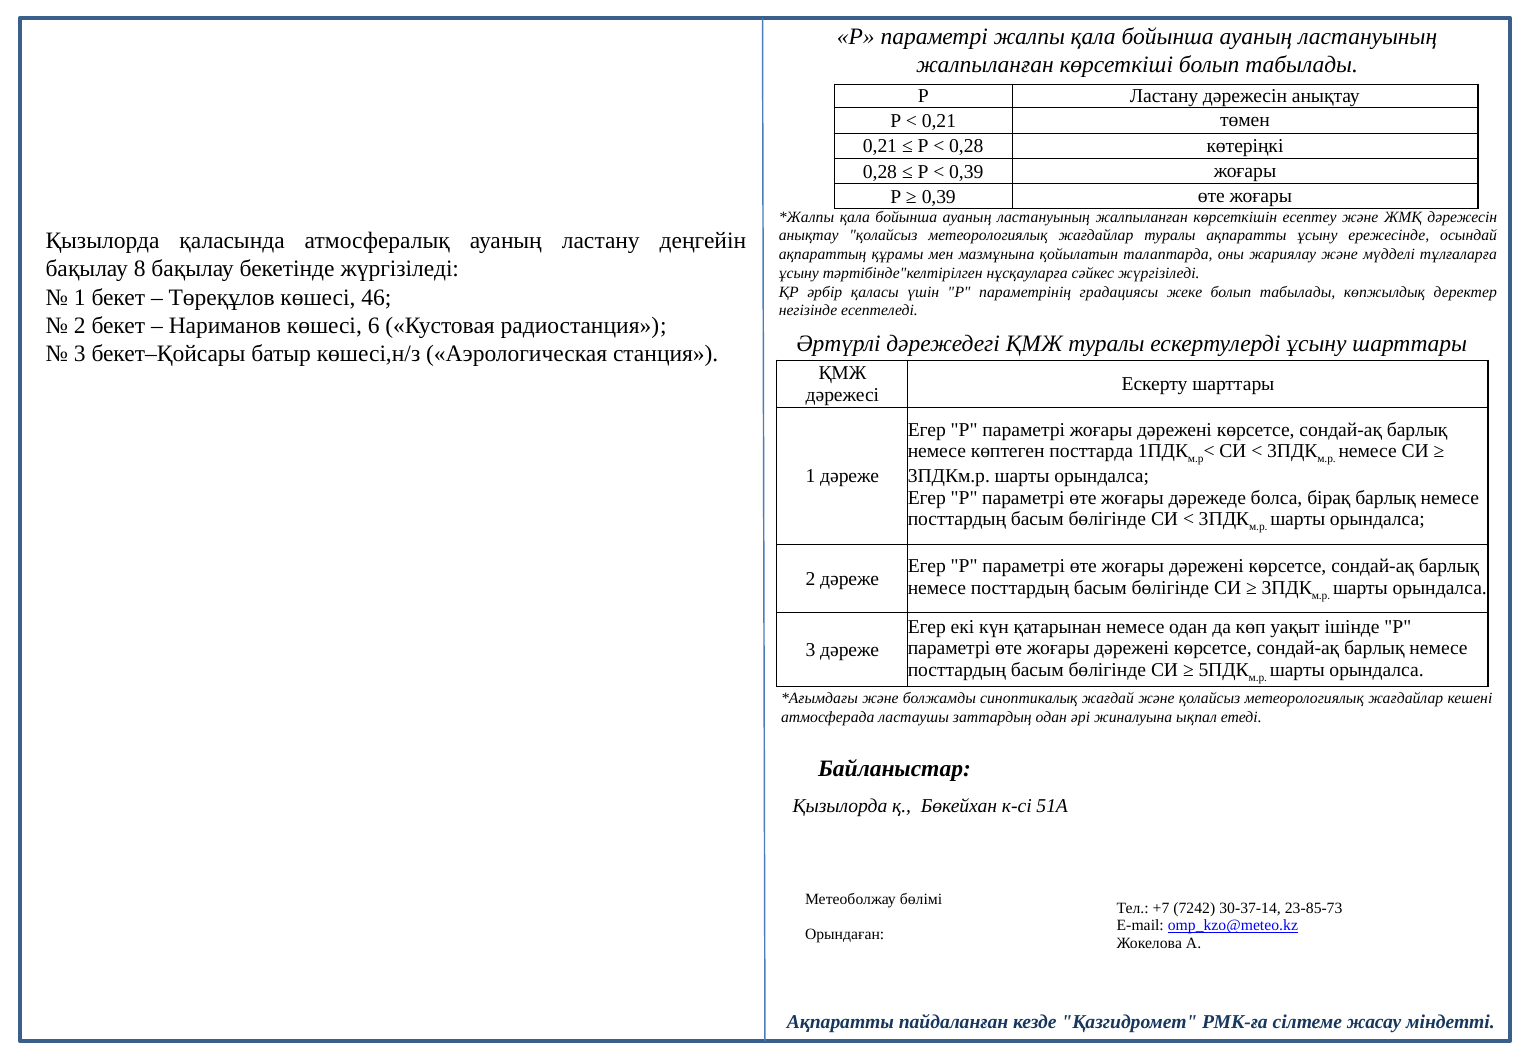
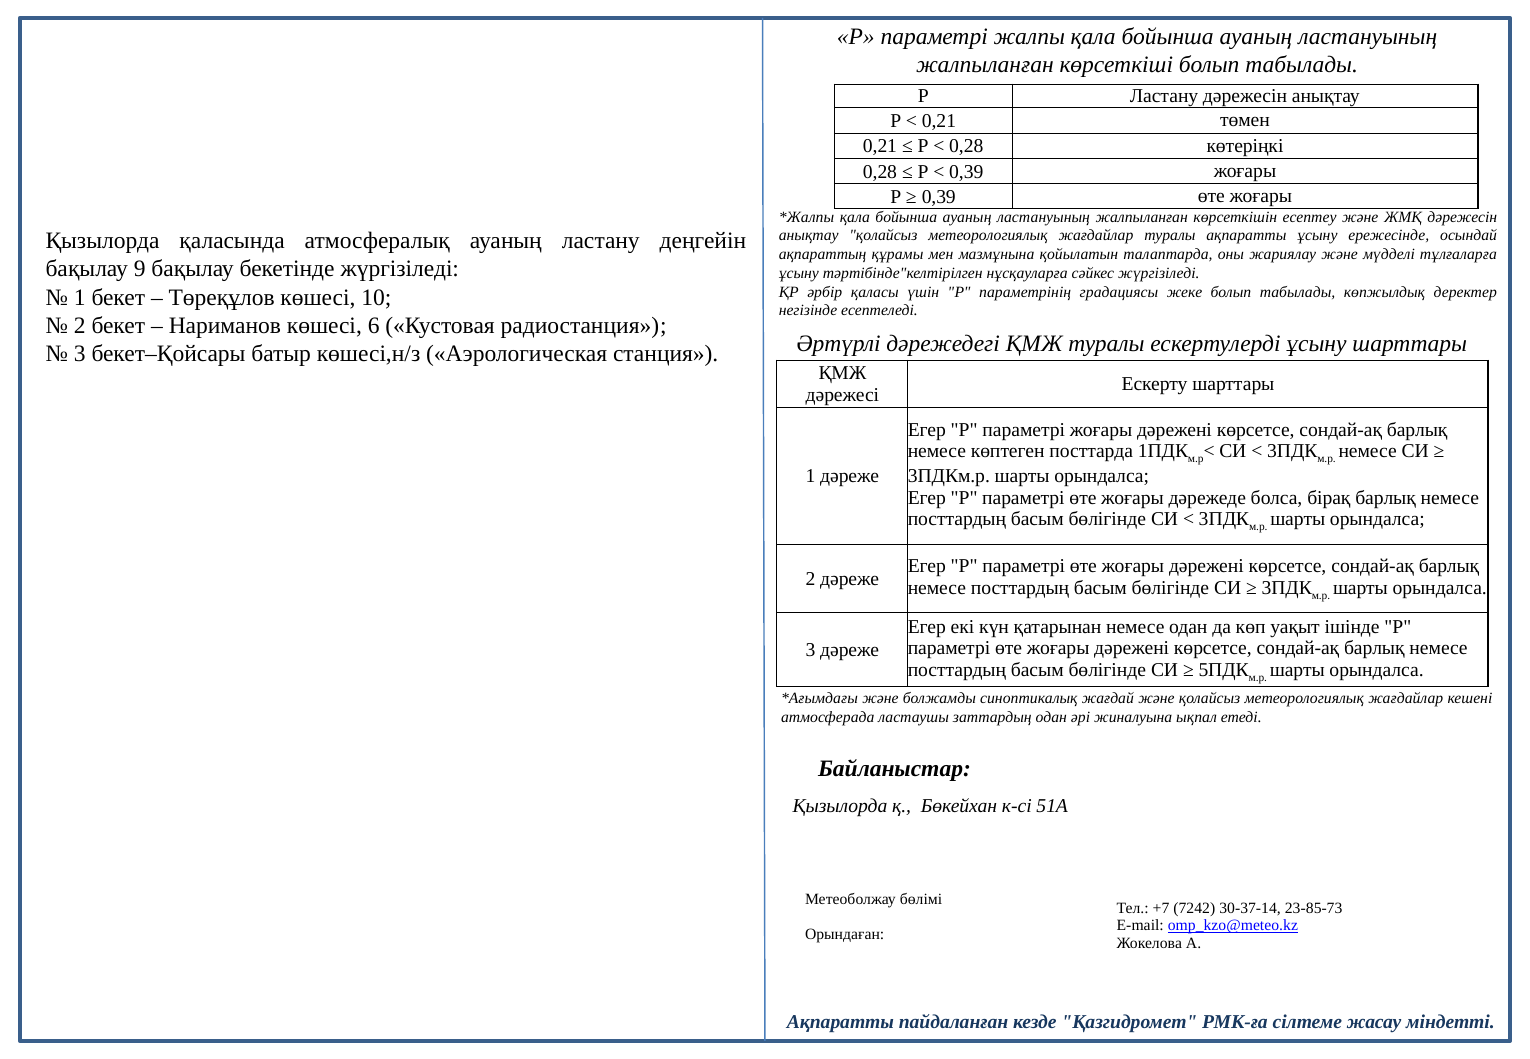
8: 8 -> 9
46: 46 -> 10
